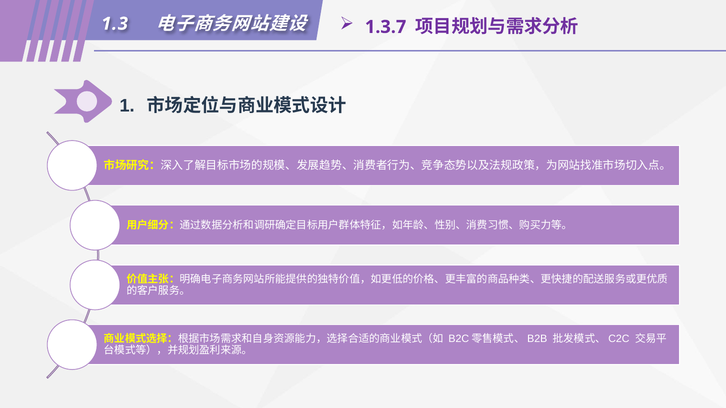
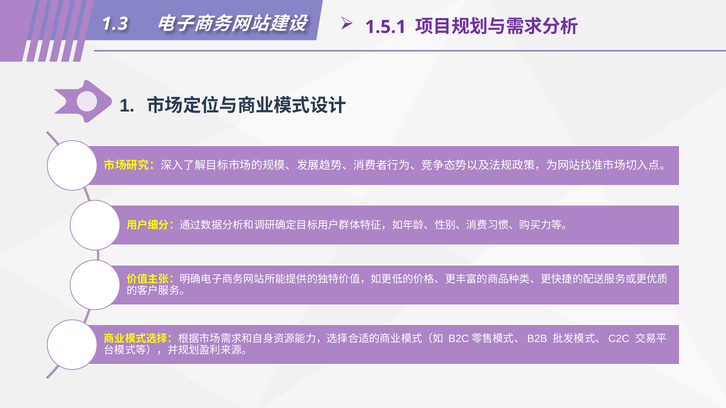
1.3.7: 1.3.7 -> 1.5.1
